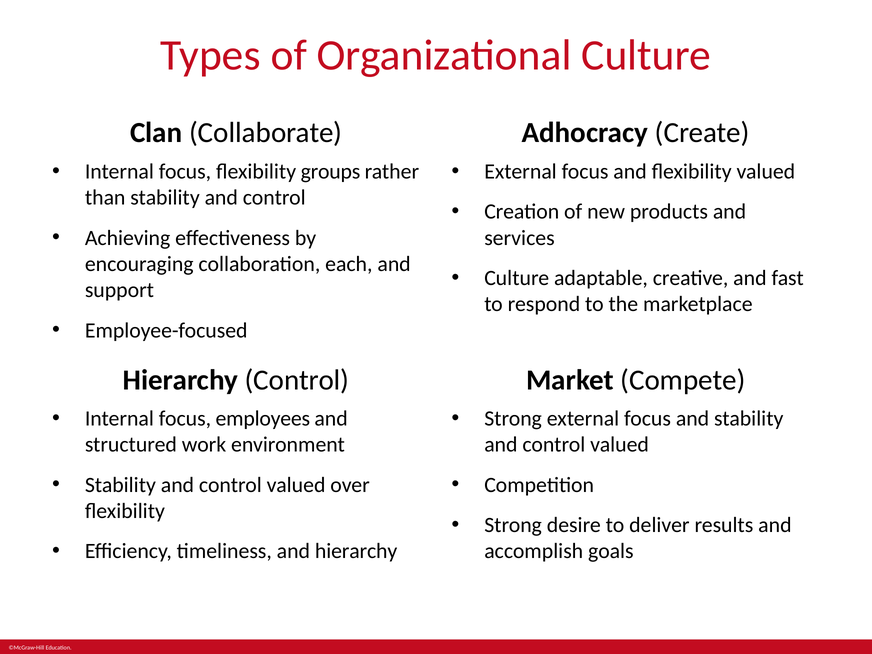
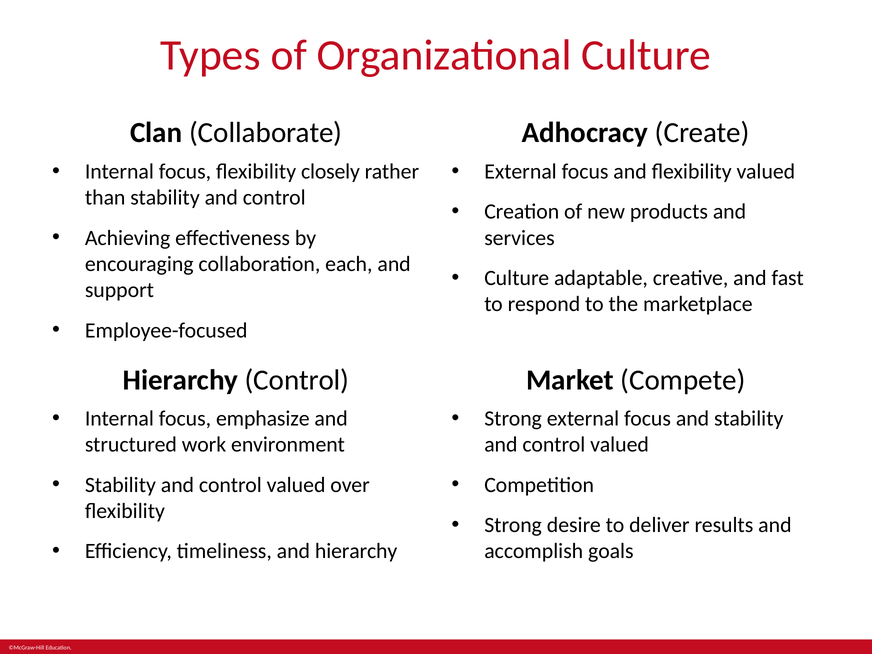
groups: groups -> closely
employees: employees -> emphasize
